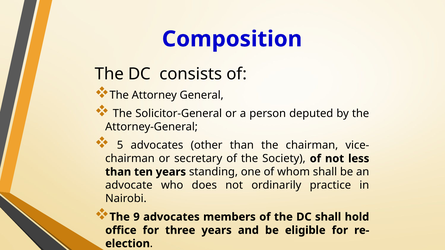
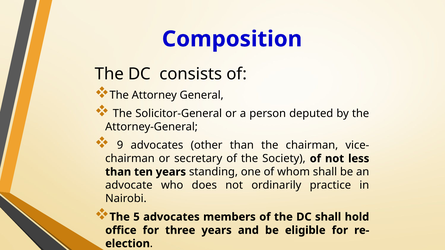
5: 5 -> 9
9: 9 -> 5
